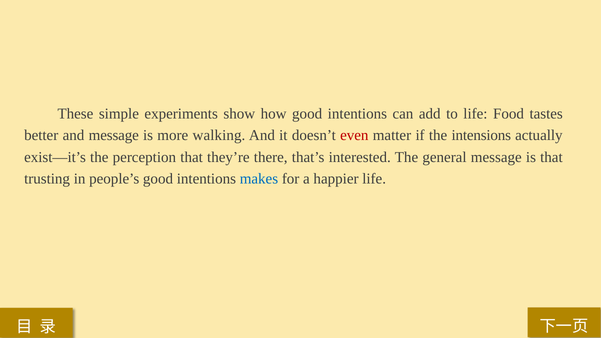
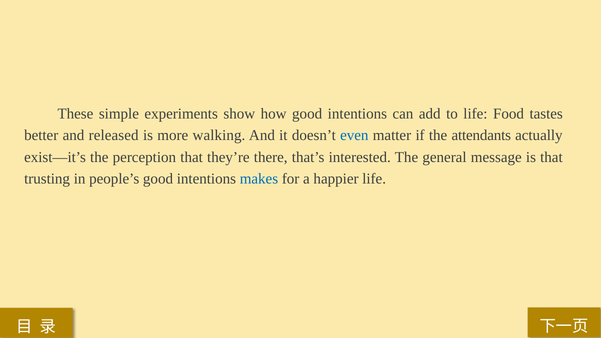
and message: message -> released
even colour: red -> blue
intensions: intensions -> attendants
